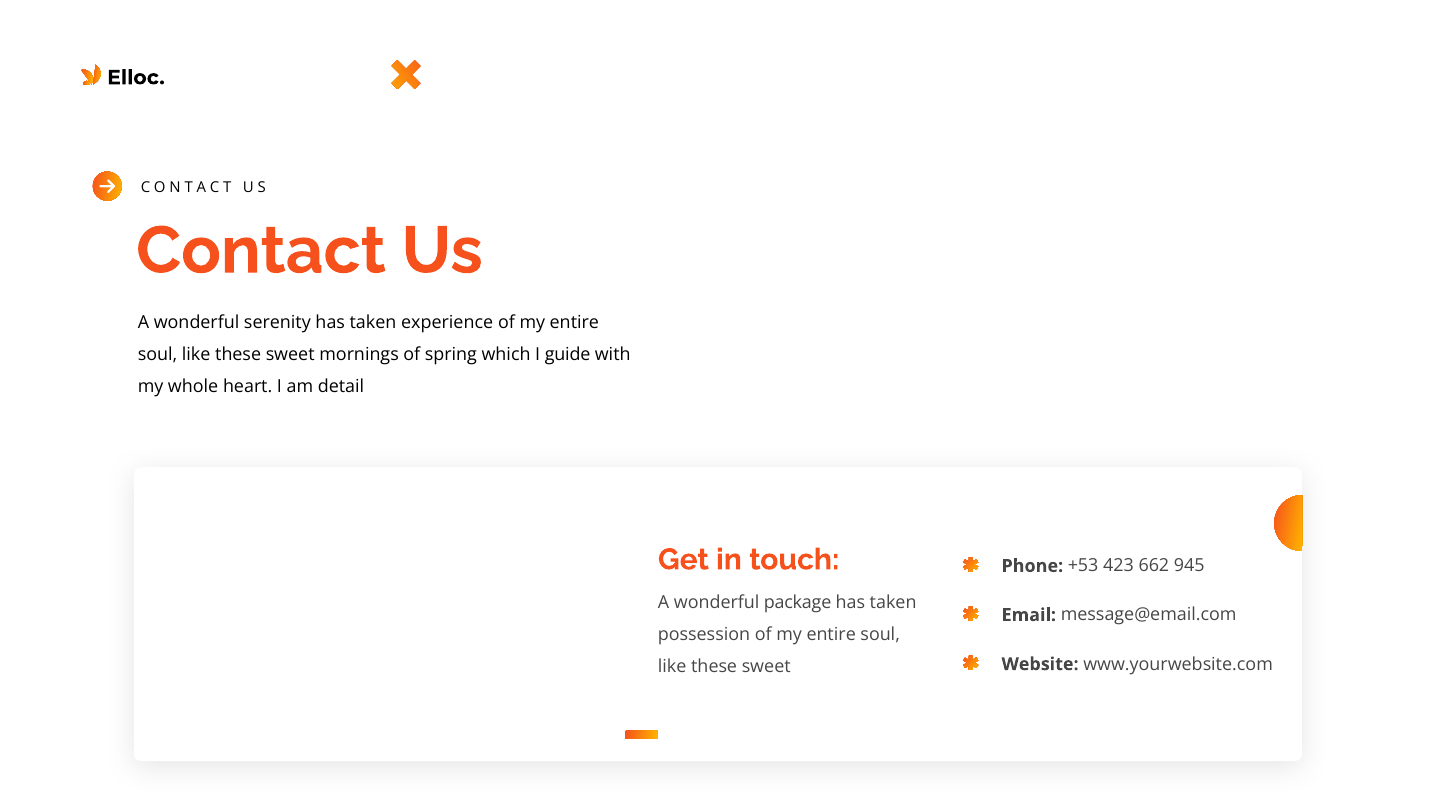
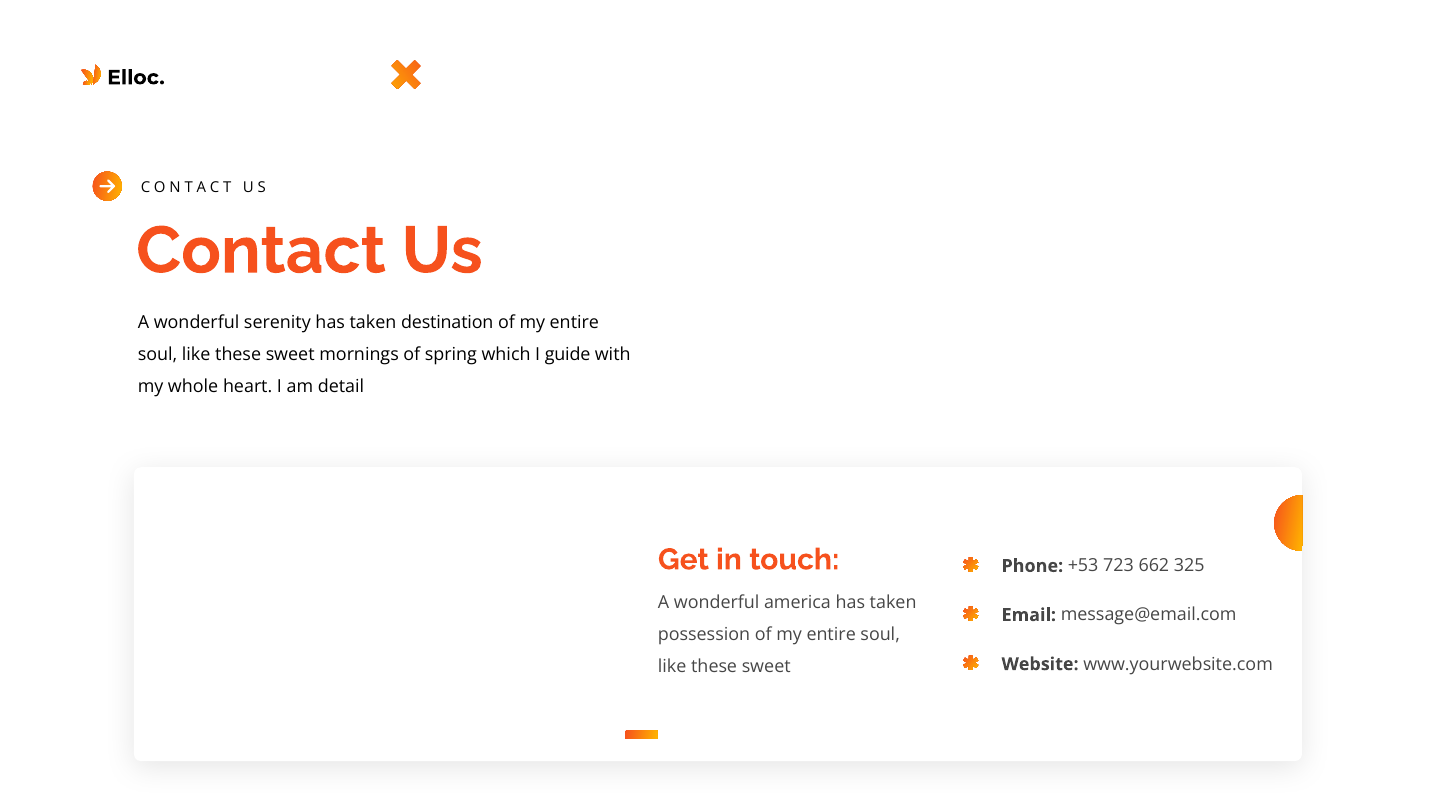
experience: experience -> destination
423: 423 -> 723
945: 945 -> 325
package: package -> america
